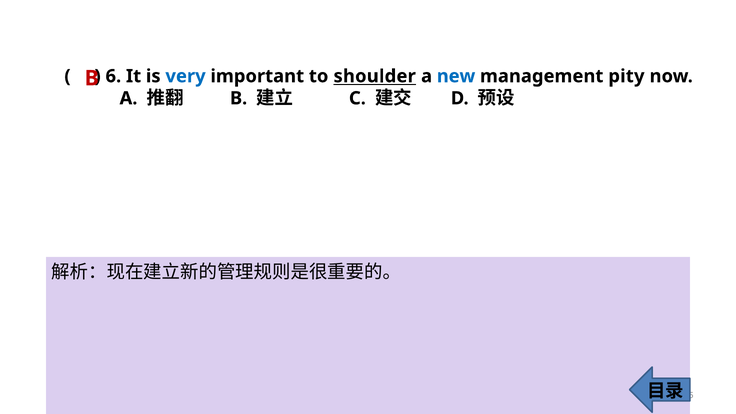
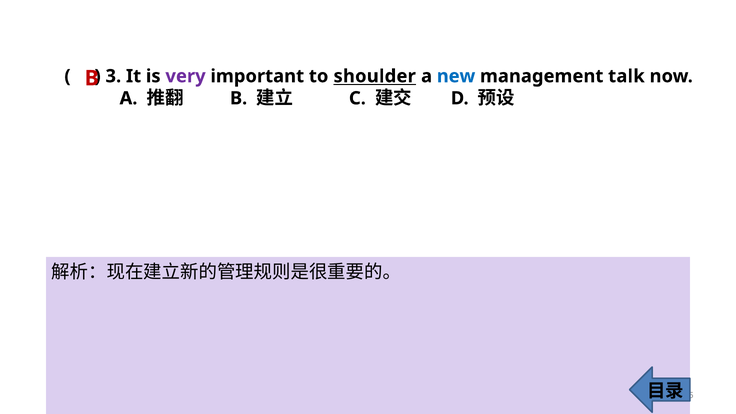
6: 6 -> 3
very colour: blue -> purple
pity: pity -> talk
